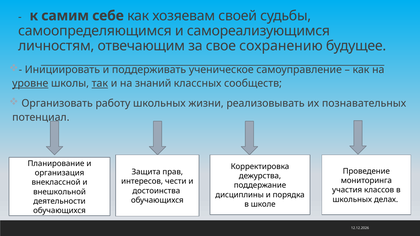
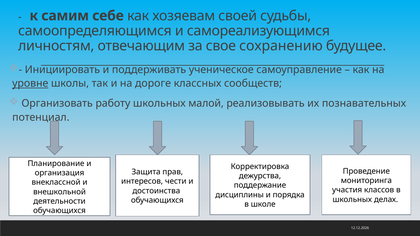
так underline: present -> none
знаний: знаний -> дороге
жизни: жизни -> малой
